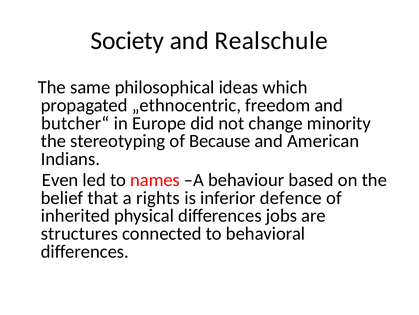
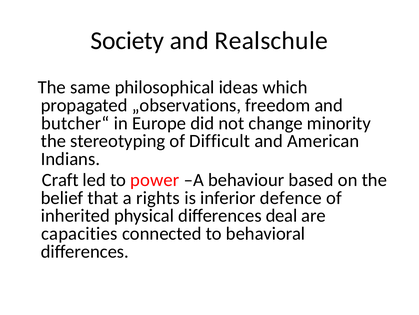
„ethnocentric: „ethnocentric -> „observations
Because: Because -> Difficult
Even: Even -> Craft
names: names -> power
jobs: jobs -> deal
structures: structures -> capacities
